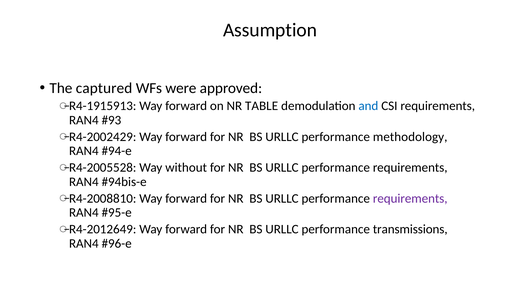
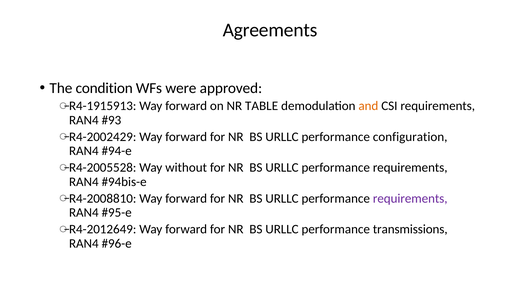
Assumption: Assumption -> Agreements
captured: captured -> condition
and colour: blue -> orange
methodology: methodology -> configuration
